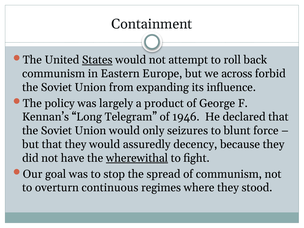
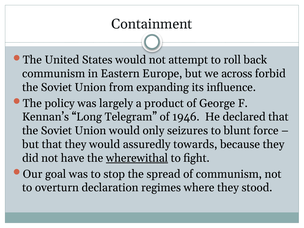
States underline: present -> none
decency: decency -> towards
continuous: continuous -> declaration
